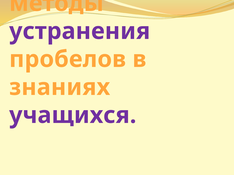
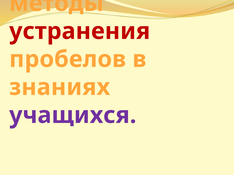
устранения colour: purple -> red
